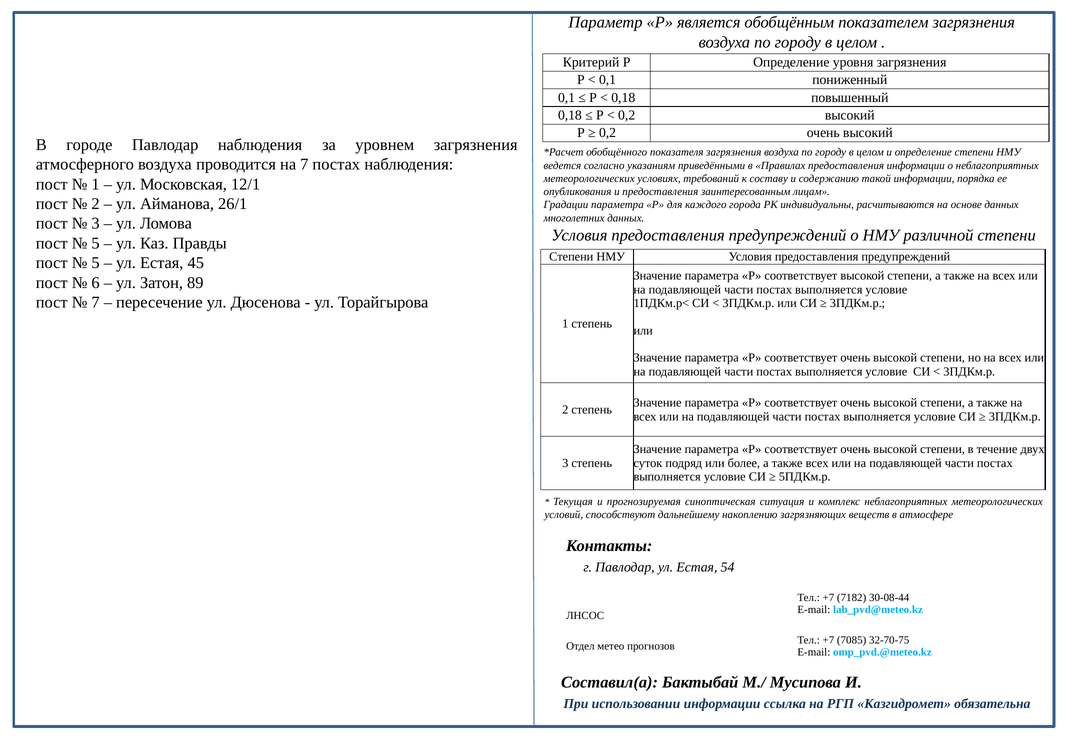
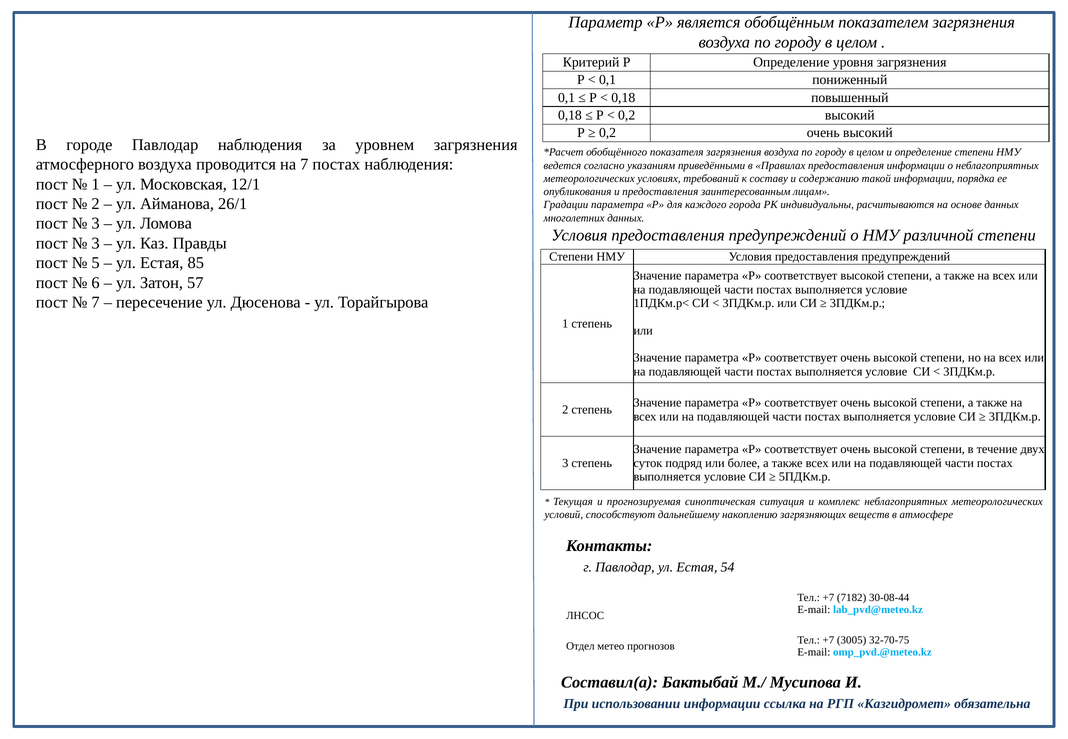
5 at (96, 243): 5 -> 3
45: 45 -> 85
89: 89 -> 57
7085: 7085 -> 3005
